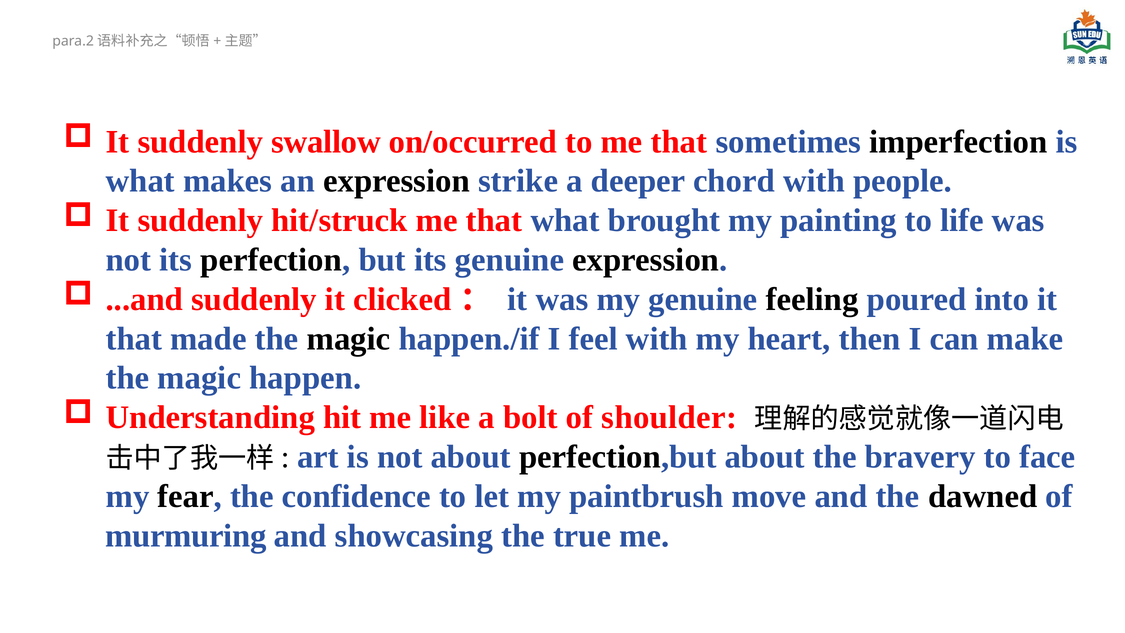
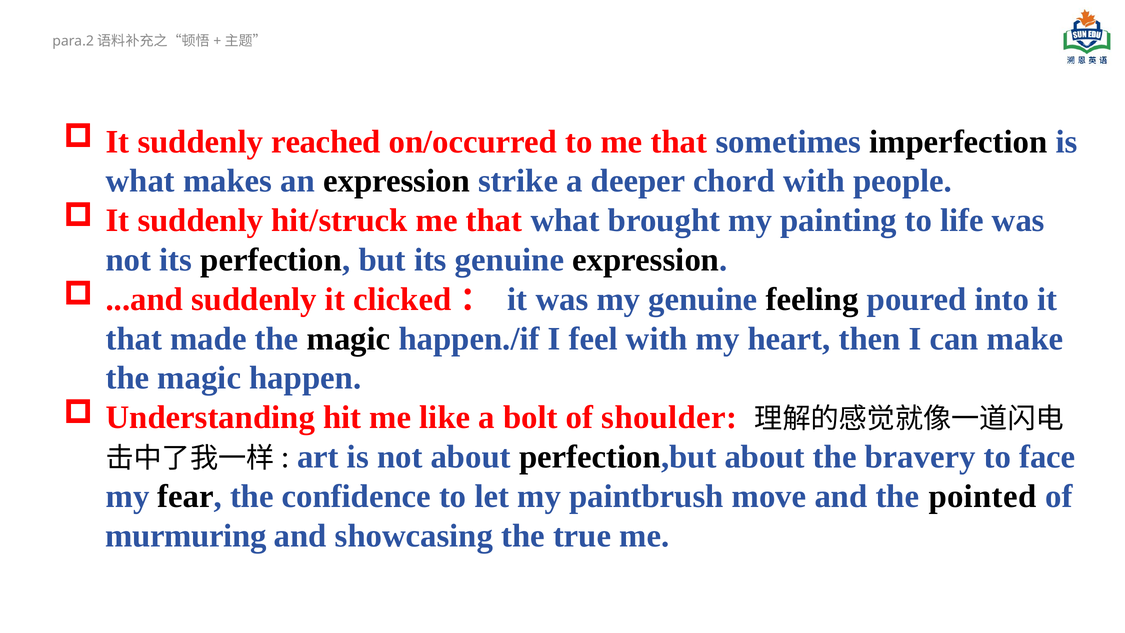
swallow: swallow -> reached
dawned: dawned -> pointed
